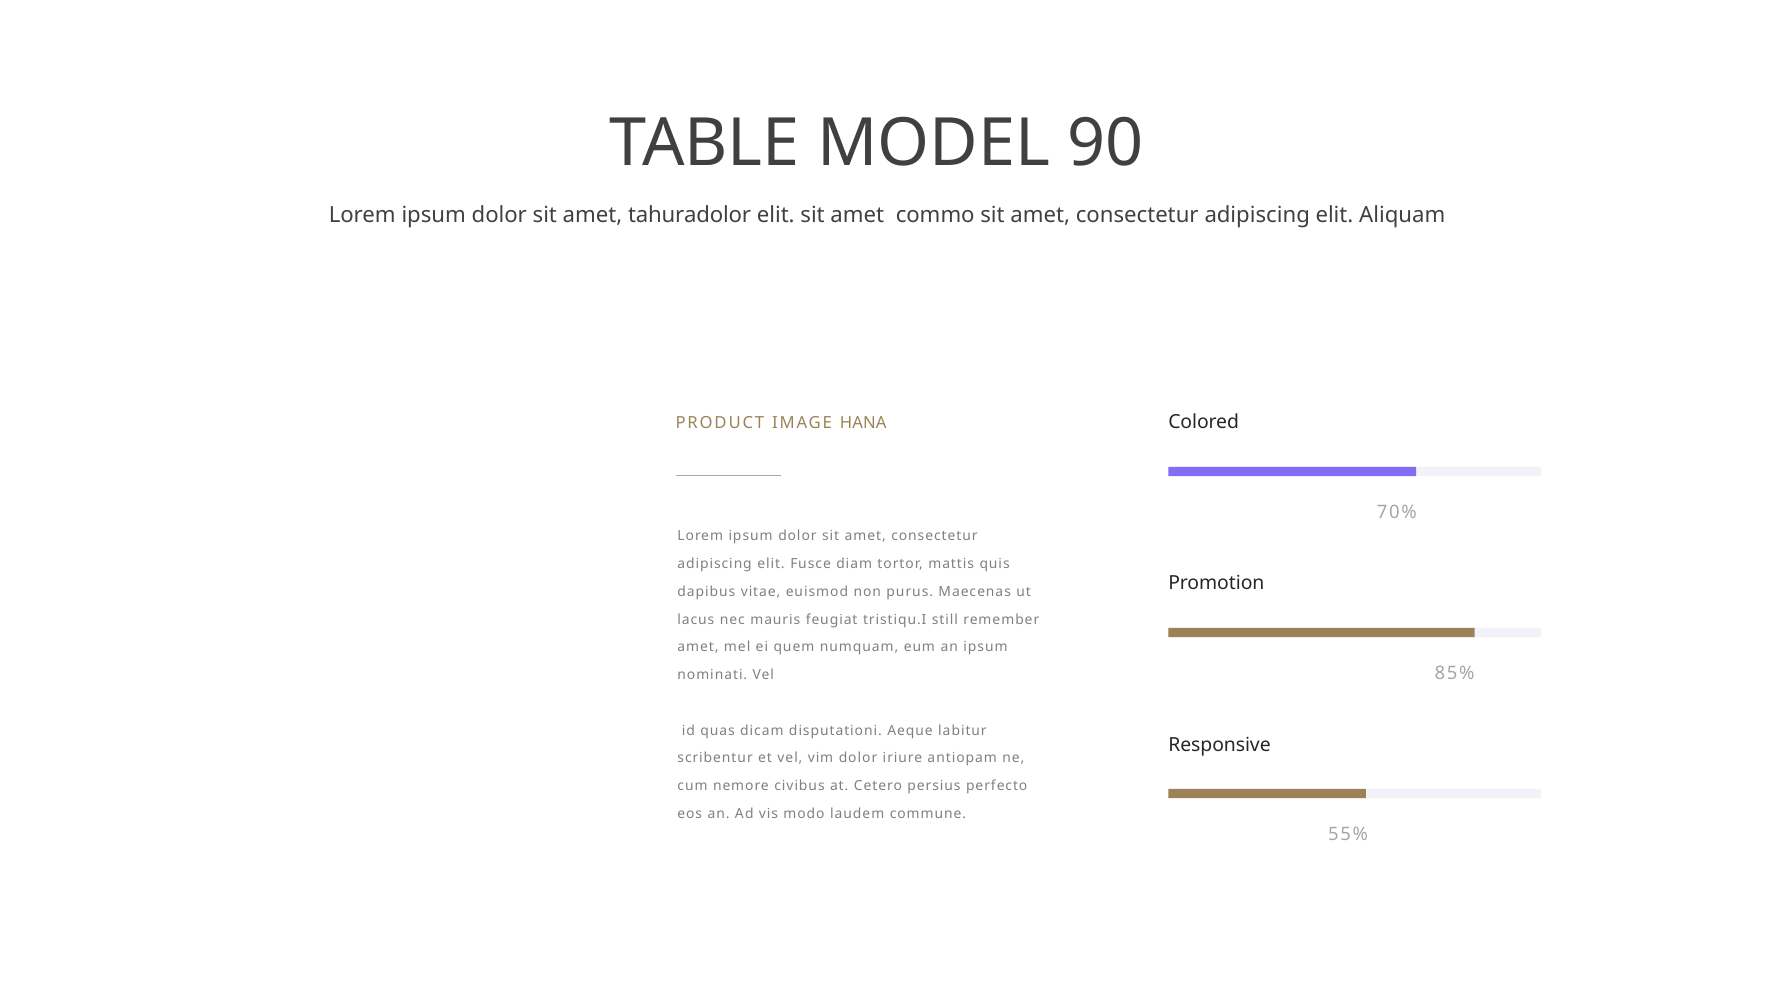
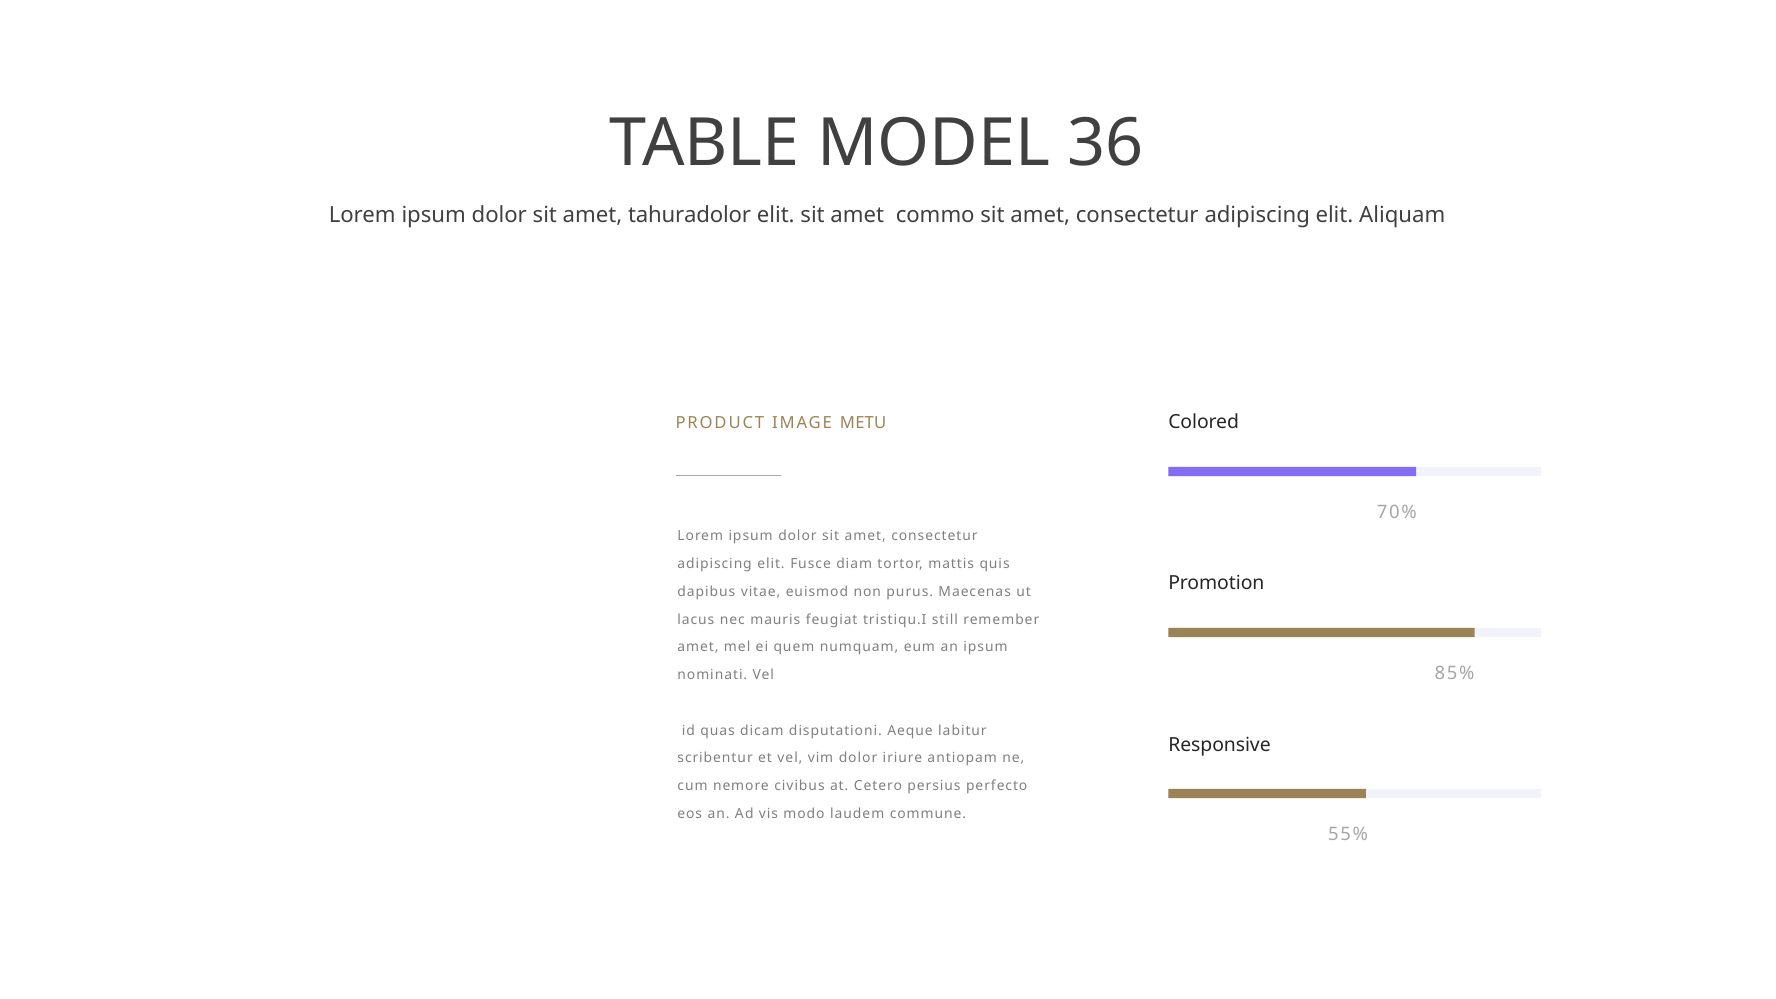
90: 90 -> 36
HANA: HANA -> METU
